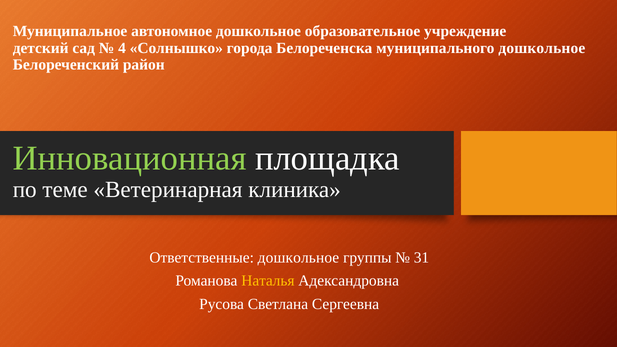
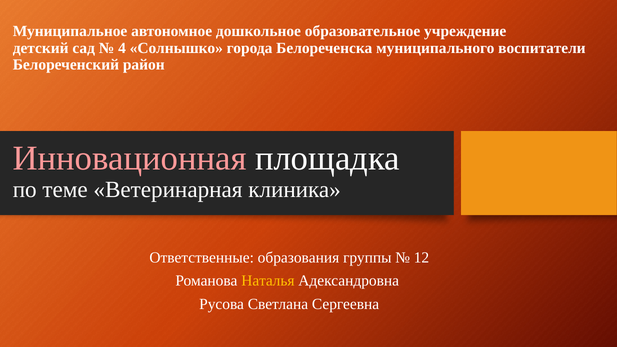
муниципального дошкольное: дошкольное -> воспитатели
Инновационная colour: light green -> pink
Ответственные дошкольное: дошкольное -> образования
31: 31 -> 12
